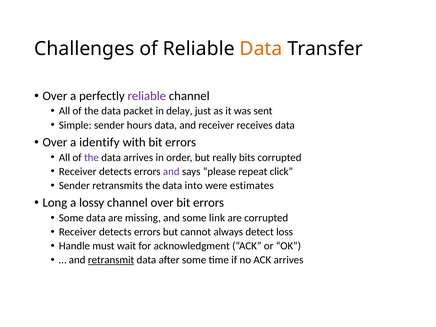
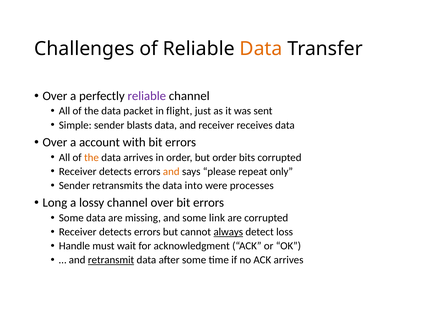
delay: delay -> flight
hours: hours -> blasts
identify: identify -> account
the at (91, 157) colour: purple -> orange
but really: really -> order
and at (171, 171) colour: purple -> orange
click: click -> only
estimates: estimates -> processes
always underline: none -> present
